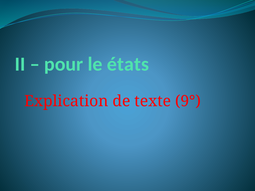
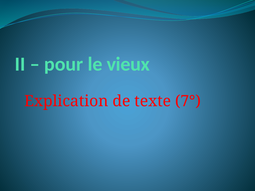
états: états -> vieux
9°: 9° -> 7°
